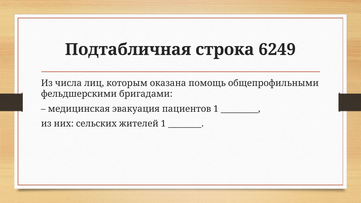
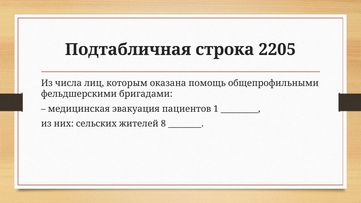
6249: 6249 -> 2205
жителей 1: 1 -> 8
